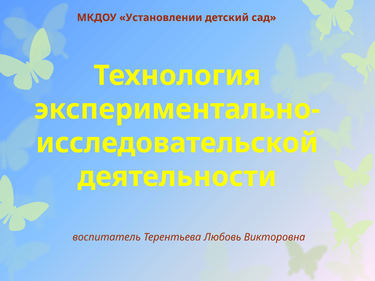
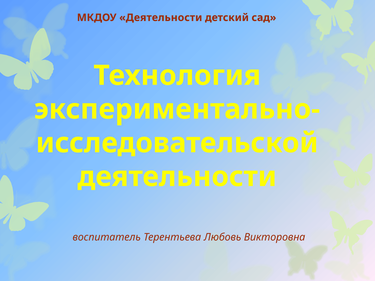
МКДОУ Установлении: Установлении -> Деятельности
